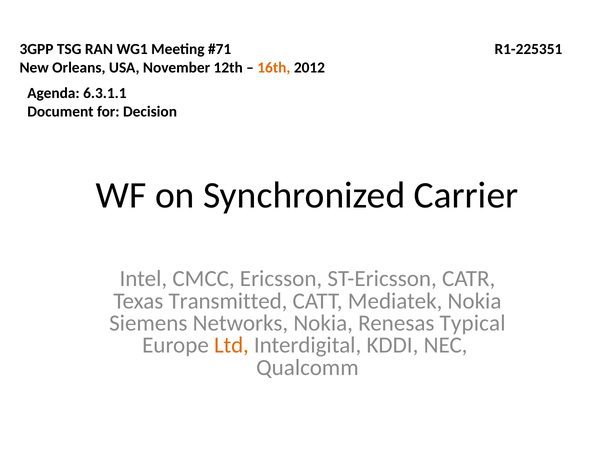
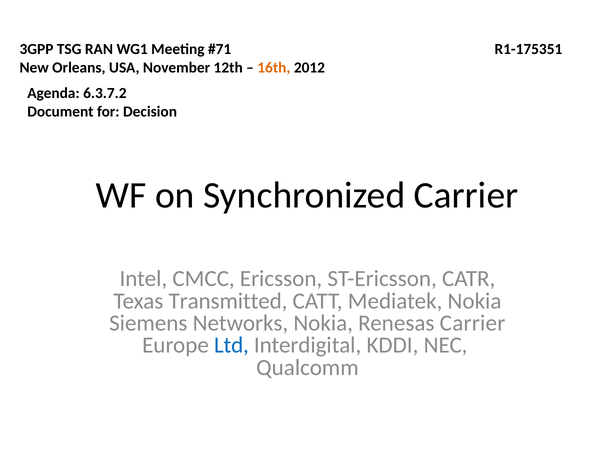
R1-225351: R1-225351 -> R1-175351
6.3.1.1: 6.3.1.1 -> 6.3.7.2
Renesas Typical: Typical -> Carrier
Ltd colour: orange -> blue
